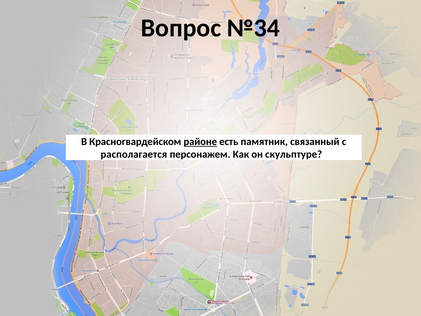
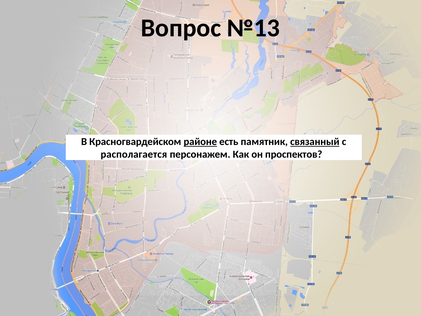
№34: №34 -> №13
связанный underline: none -> present
скульптуре: скульптуре -> проспектов
